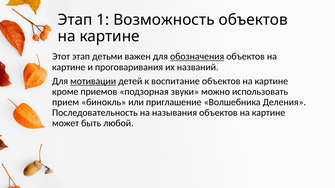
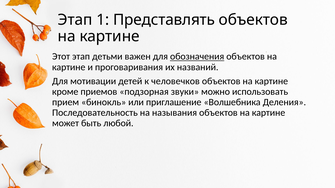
Возможность: Возможность -> Представлять
мотивации underline: present -> none
воспитание: воспитание -> человечков
